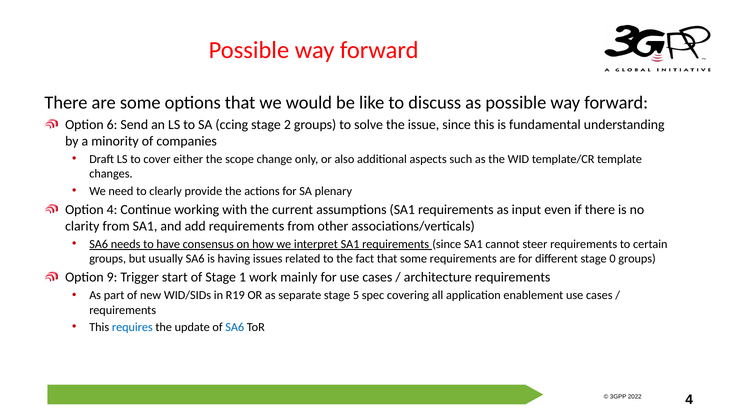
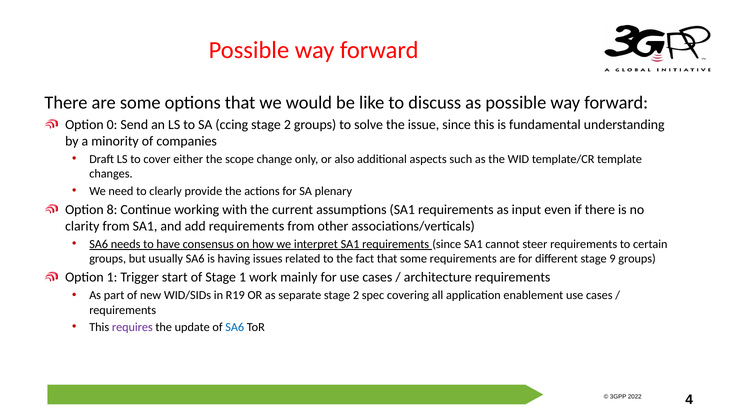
6: 6 -> 0
Option 4: 4 -> 8
0: 0 -> 9
Option 9: 9 -> 1
separate stage 5: 5 -> 2
requires colour: blue -> purple
